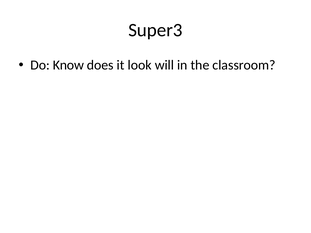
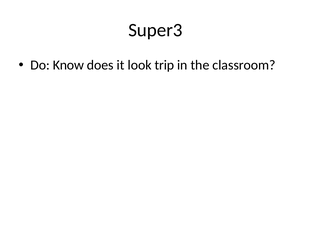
will: will -> trip
